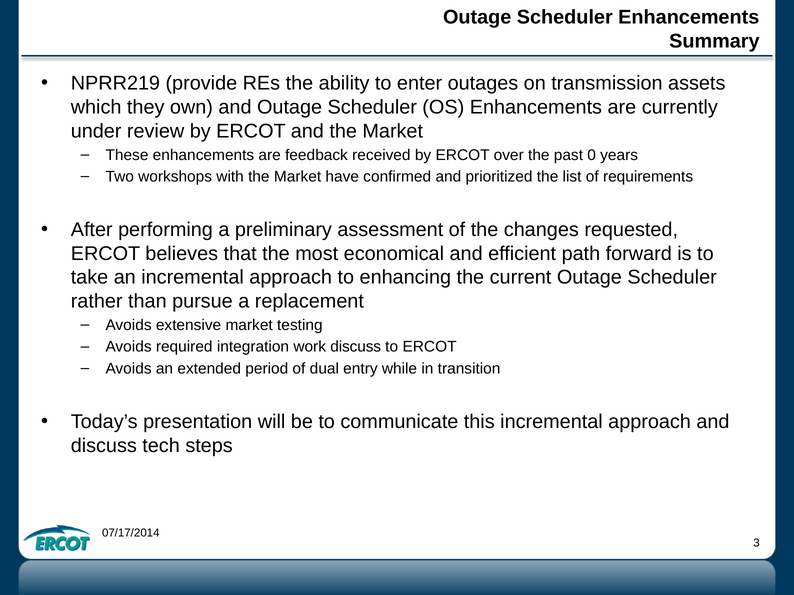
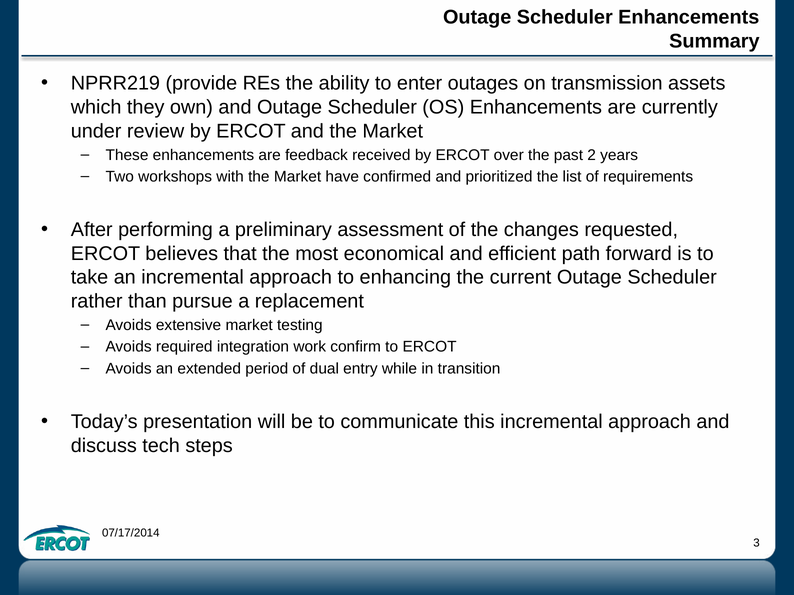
0: 0 -> 2
work discuss: discuss -> confirm
